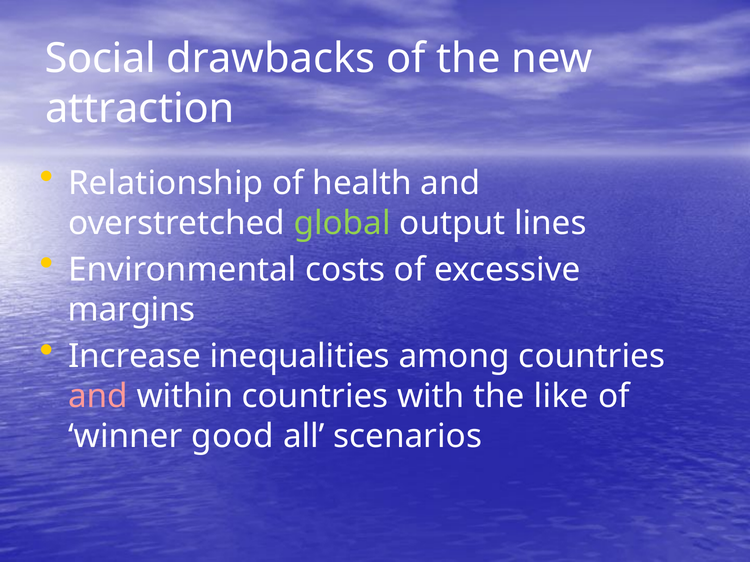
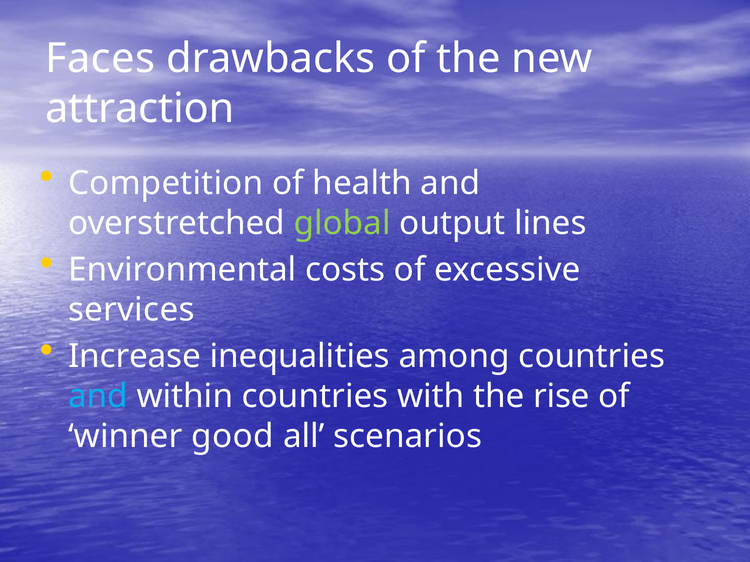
Social: Social -> Faces
Relationship: Relationship -> Competition
margins: margins -> services
and at (98, 397) colour: pink -> light blue
like: like -> rise
